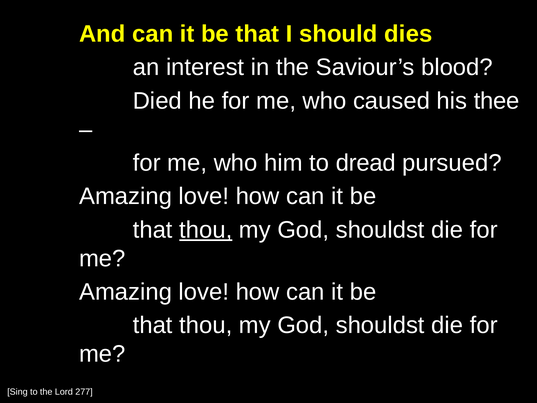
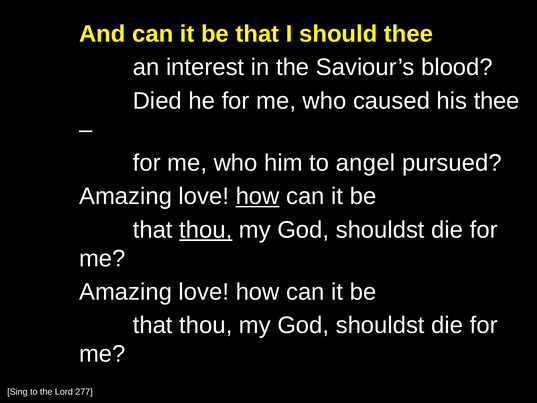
should dies: dies -> thee
dread: dread -> angel
how at (258, 196) underline: none -> present
